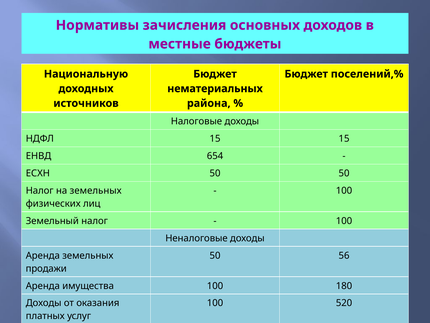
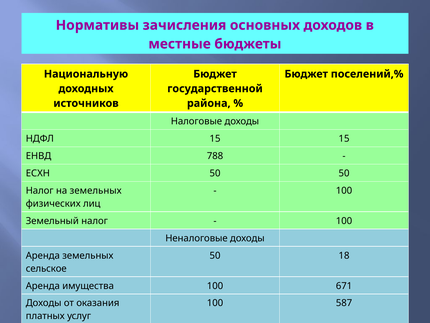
нематериальных: нематериальных -> государственной
654: 654 -> 788
56: 56 -> 18
продажи: продажи -> сельское
180: 180 -> 671
520: 520 -> 587
